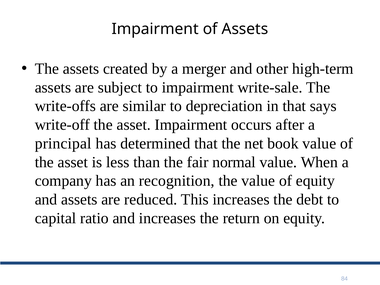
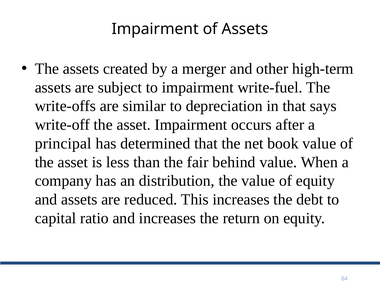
write-sale: write-sale -> write-fuel
normal: normal -> behind
recognition: recognition -> distribution
